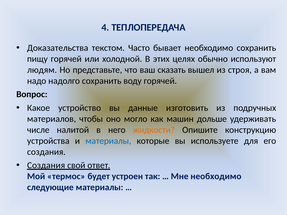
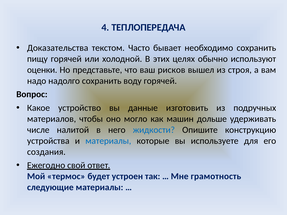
людям: людям -> оценки
сказать: сказать -> рисков
жидкости colour: orange -> blue
Создания at (46, 166): Создания -> Ежегодно
Мне необходимо: необходимо -> грамотность
